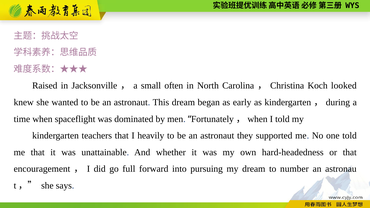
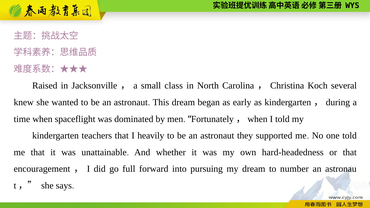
often: often -> class
looked: looked -> several
